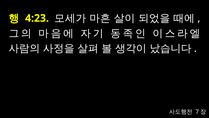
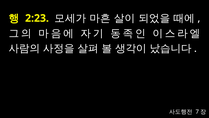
4:23: 4:23 -> 2:23
